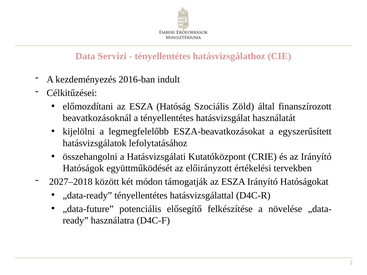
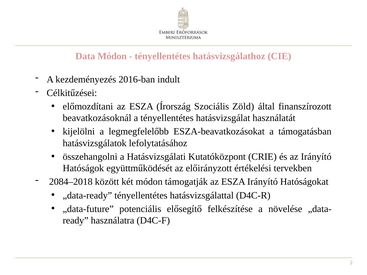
Data Servizi: Servizi -> Módon
Hatóság: Hatóság -> Írország
egyszerűsített: egyszerűsített -> támogatásban
2027–2018: 2027–2018 -> 2084–2018
